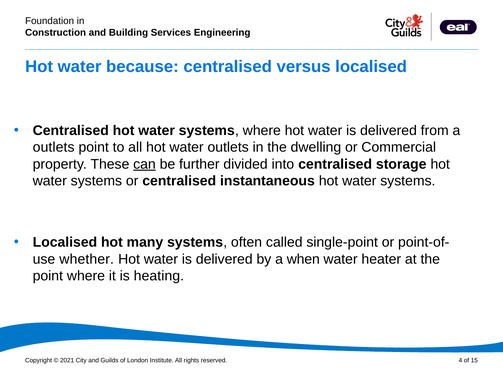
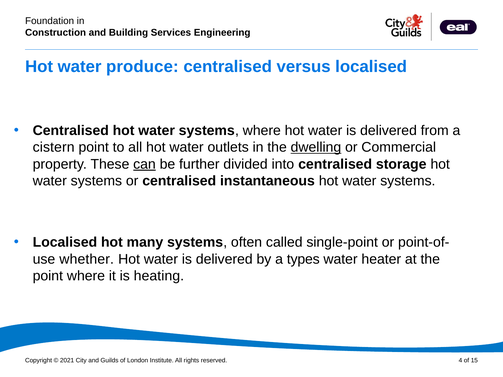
because: because -> produce
outlets at (54, 147): outlets -> cistern
dwelling underline: none -> present
when: when -> types
